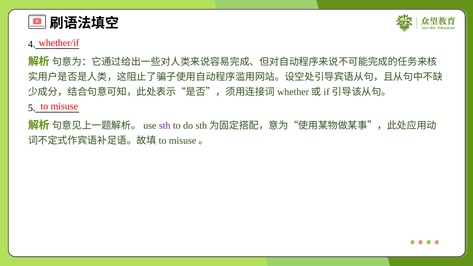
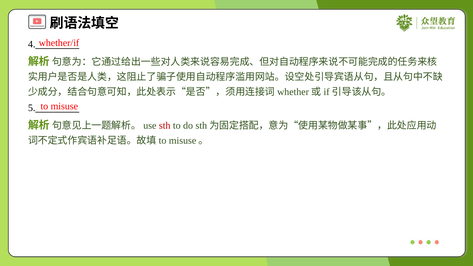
sth colour: purple -> red
